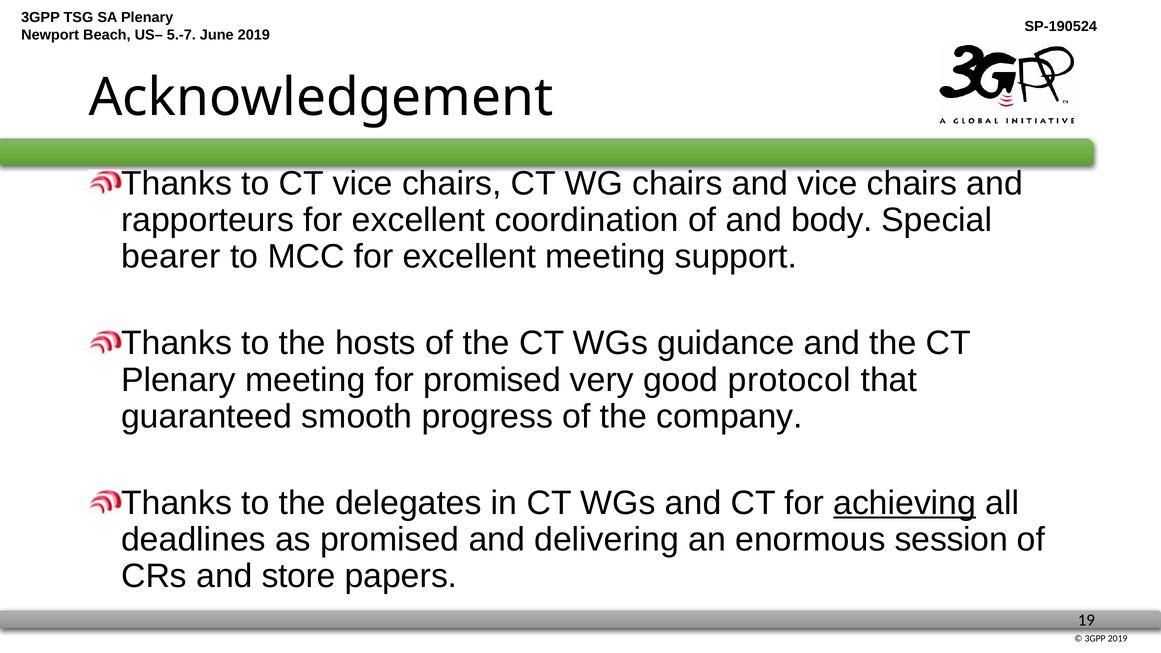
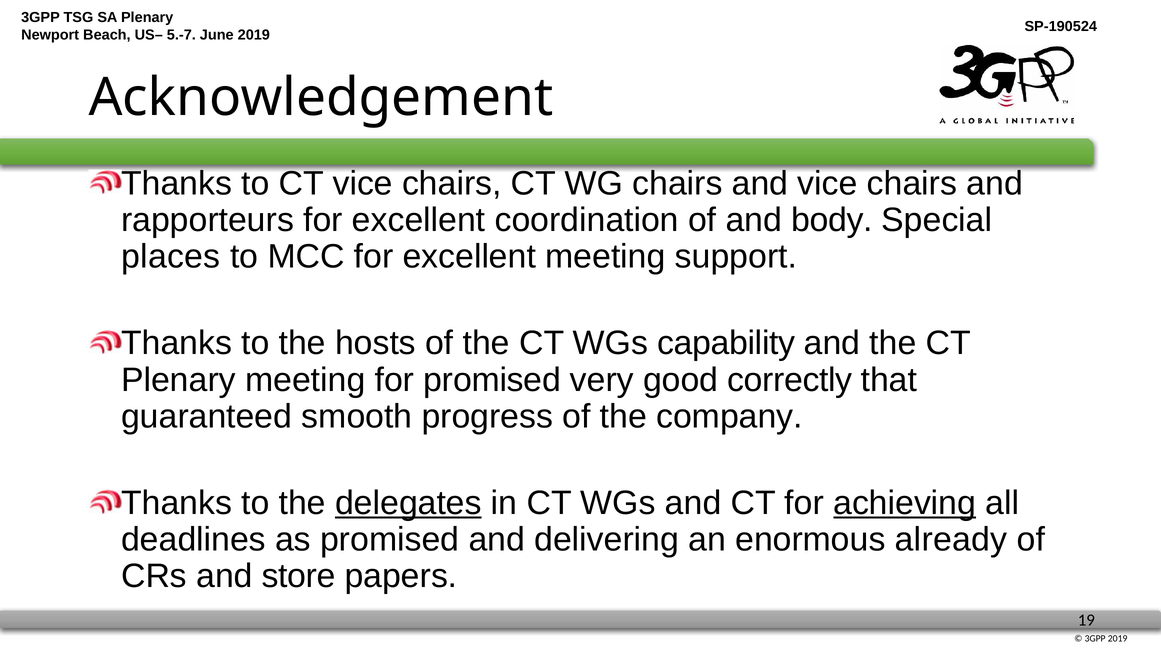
bearer: bearer -> places
guidance: guidance -> capability
protocol: protocol -> correctly
delegates underline: none -> present
session: session -> already
